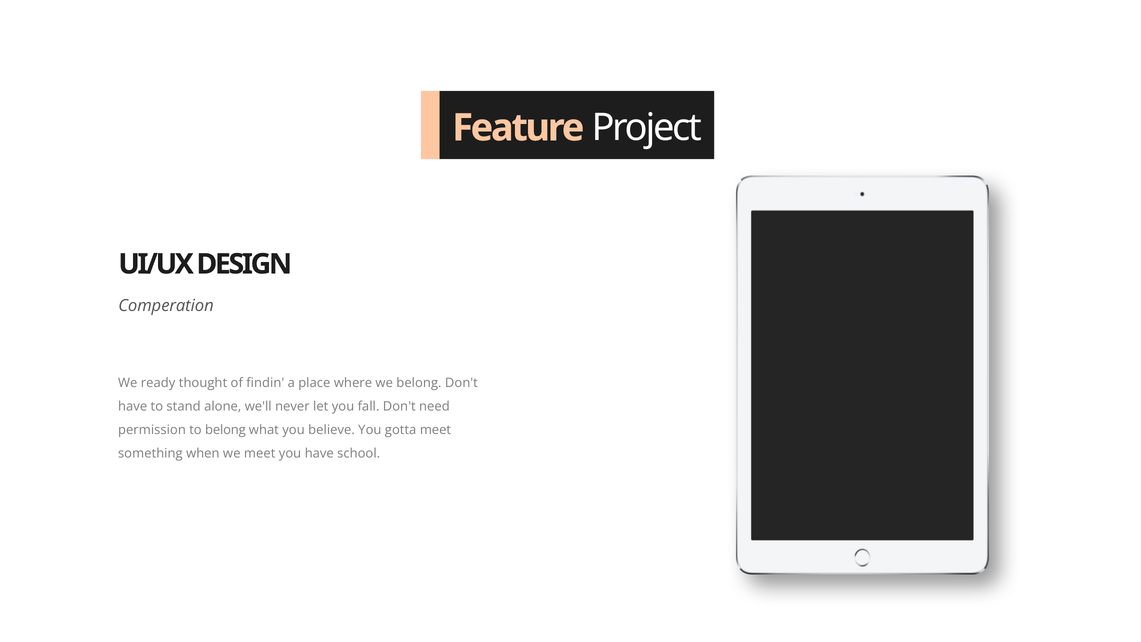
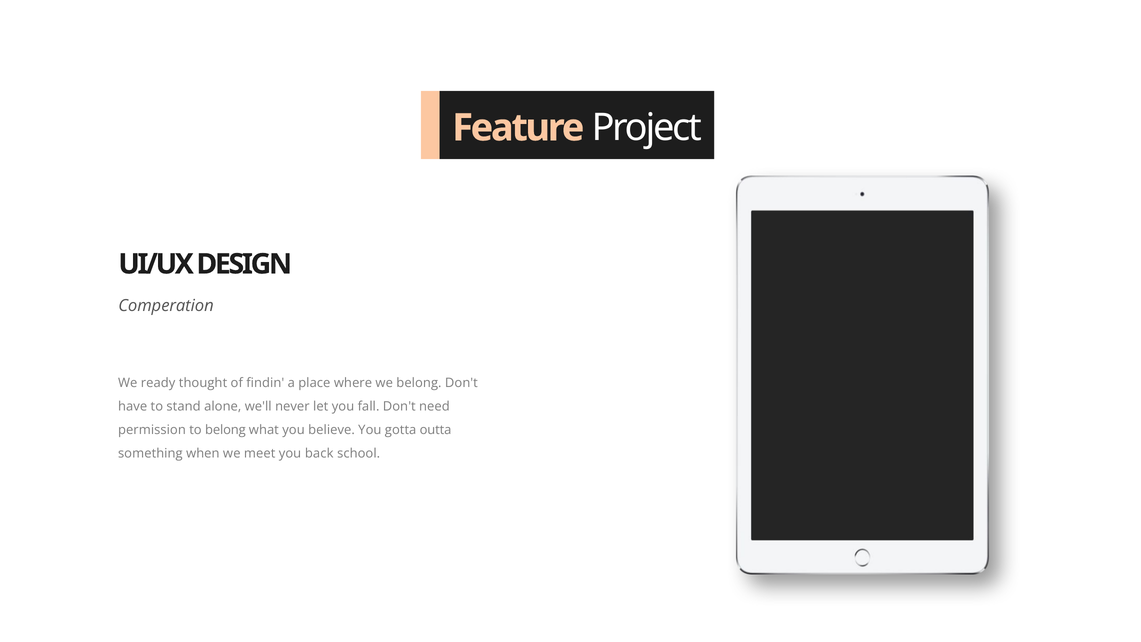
gotta meet: meet -> outta
you have: have -> back
